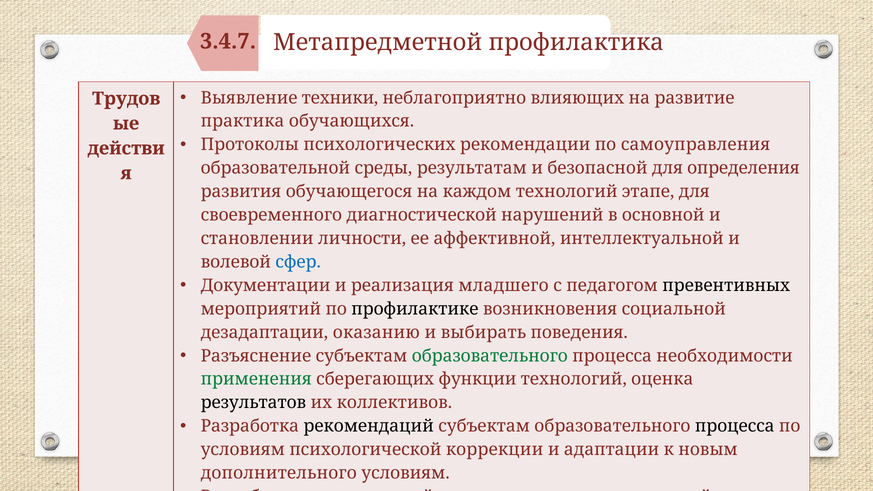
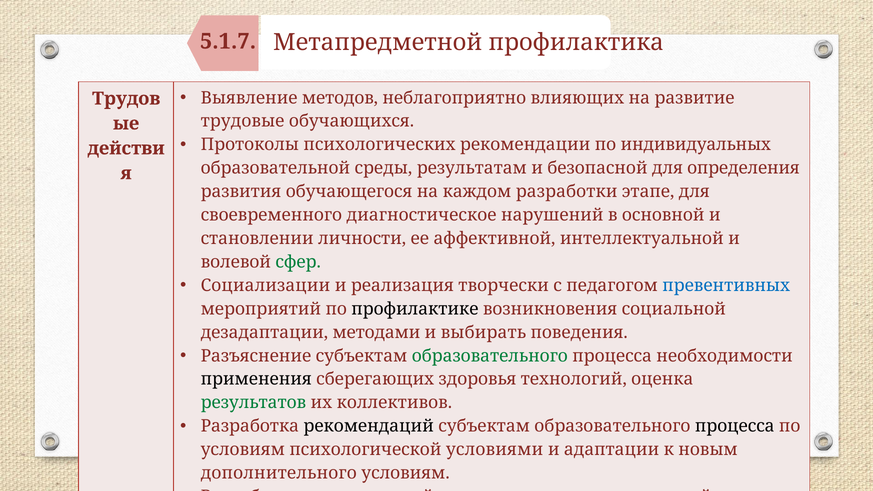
3.4.7: 3.4.7 -> 5.1.7
техники: техники -> методов
практика: практика -> трудовые
самоуправления: самоуправления -> индивидуальных
каждом технологий: технологий -> разработки
диагностической: диагностической -> диагностическое
сфер colour: blue -> green
Документации at (266, 285): Документации -> Социализации
младшего: младшего -> творчески
превентивных colour: black -> blue
оказанию: оказанию -> методами
применения colour: green -> black
функции: функции -> здоровья
результатов colour: black -> green
коррекции: коррекции -> условиями
